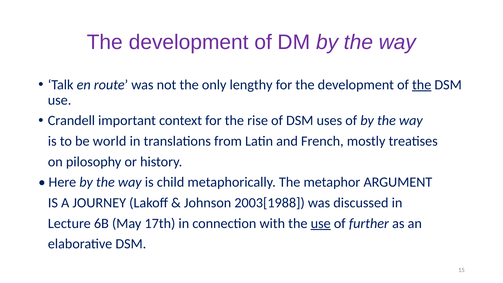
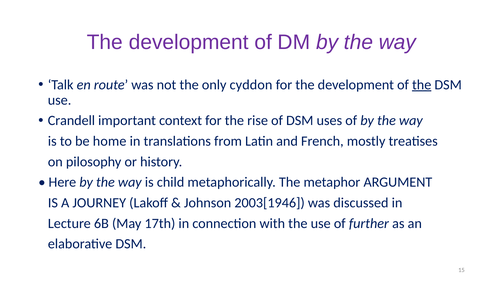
lengthy: lengthy -> cyddon
world: world -> home
2003[1988: 2003[1988 -> 2003[1946
use at (321, 223) underline: present -> none
